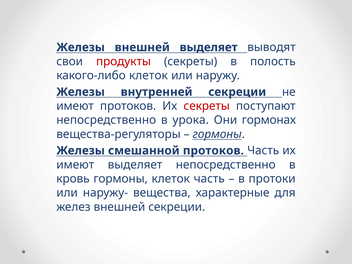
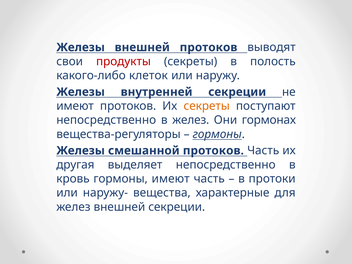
внешней выделяет: выделяет -> протоков
секреты at (207, 106) colour: red -> orange
в урока: урока -> желез
имеют at (75, 165): имеют -> другая
гормоны клеток: клеток -> имеют
